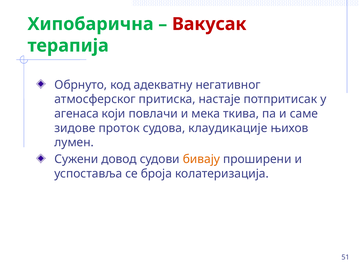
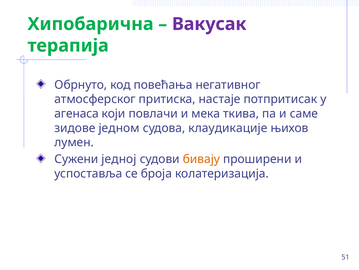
Вакусак colour: red -> purple
адекватну: адекватну -> повећања
проток: проток -> једном
довод: довод -> једној
